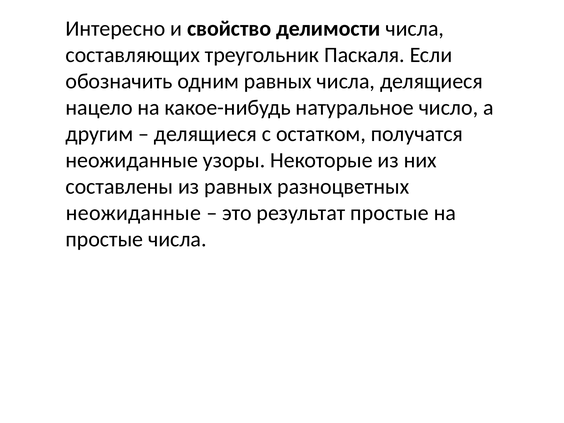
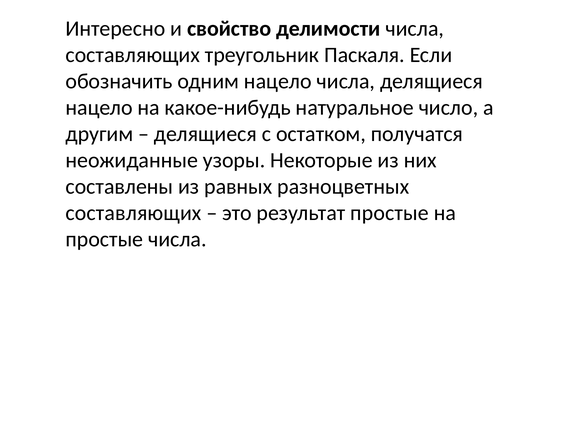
одним равных: равных -> нацело
неожиданные at (133, 213): неожиданные -> составляющих
